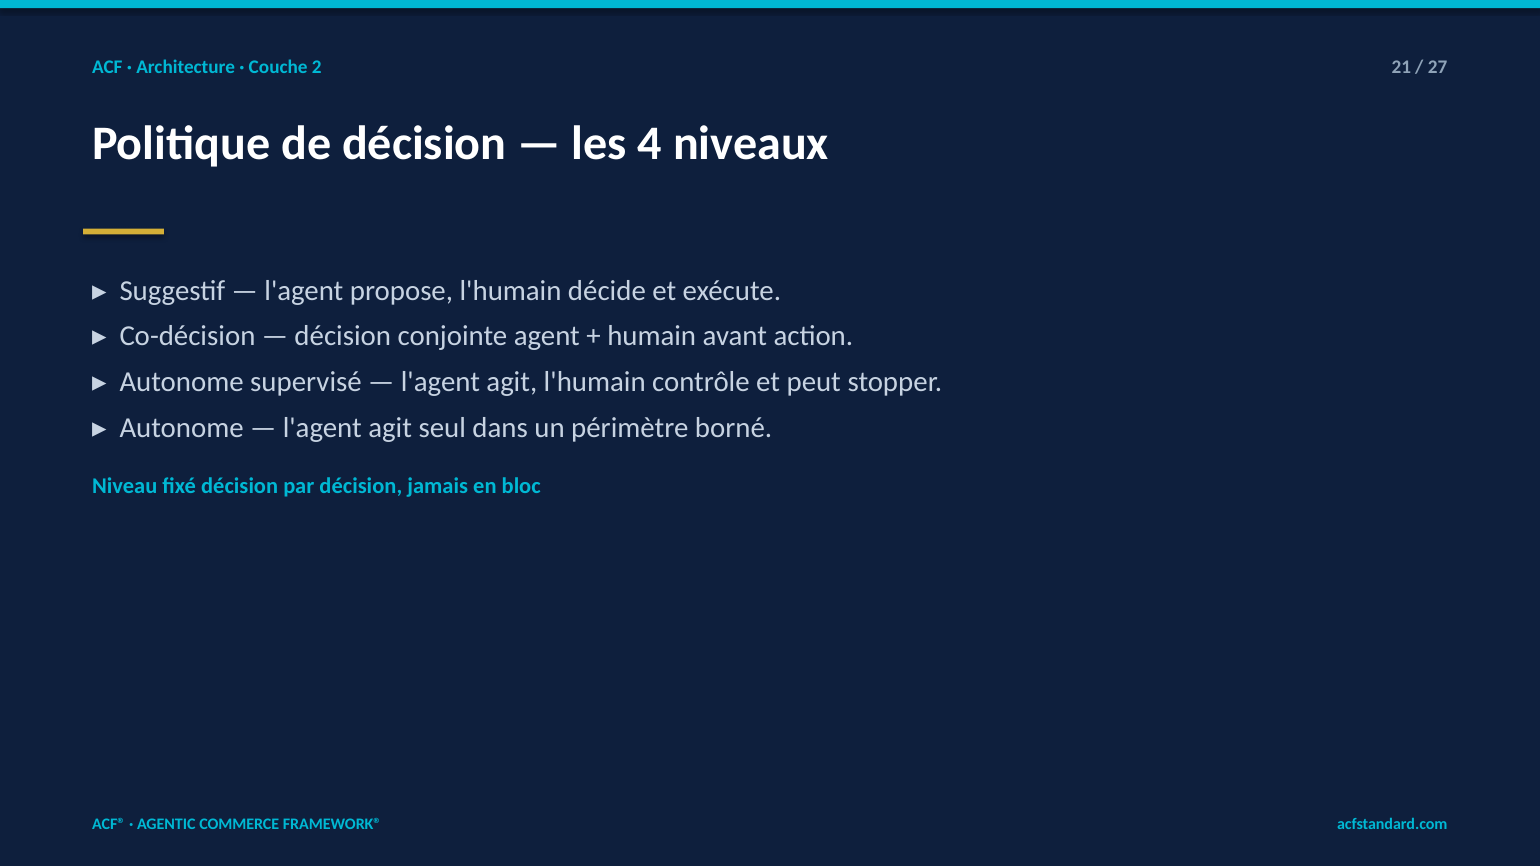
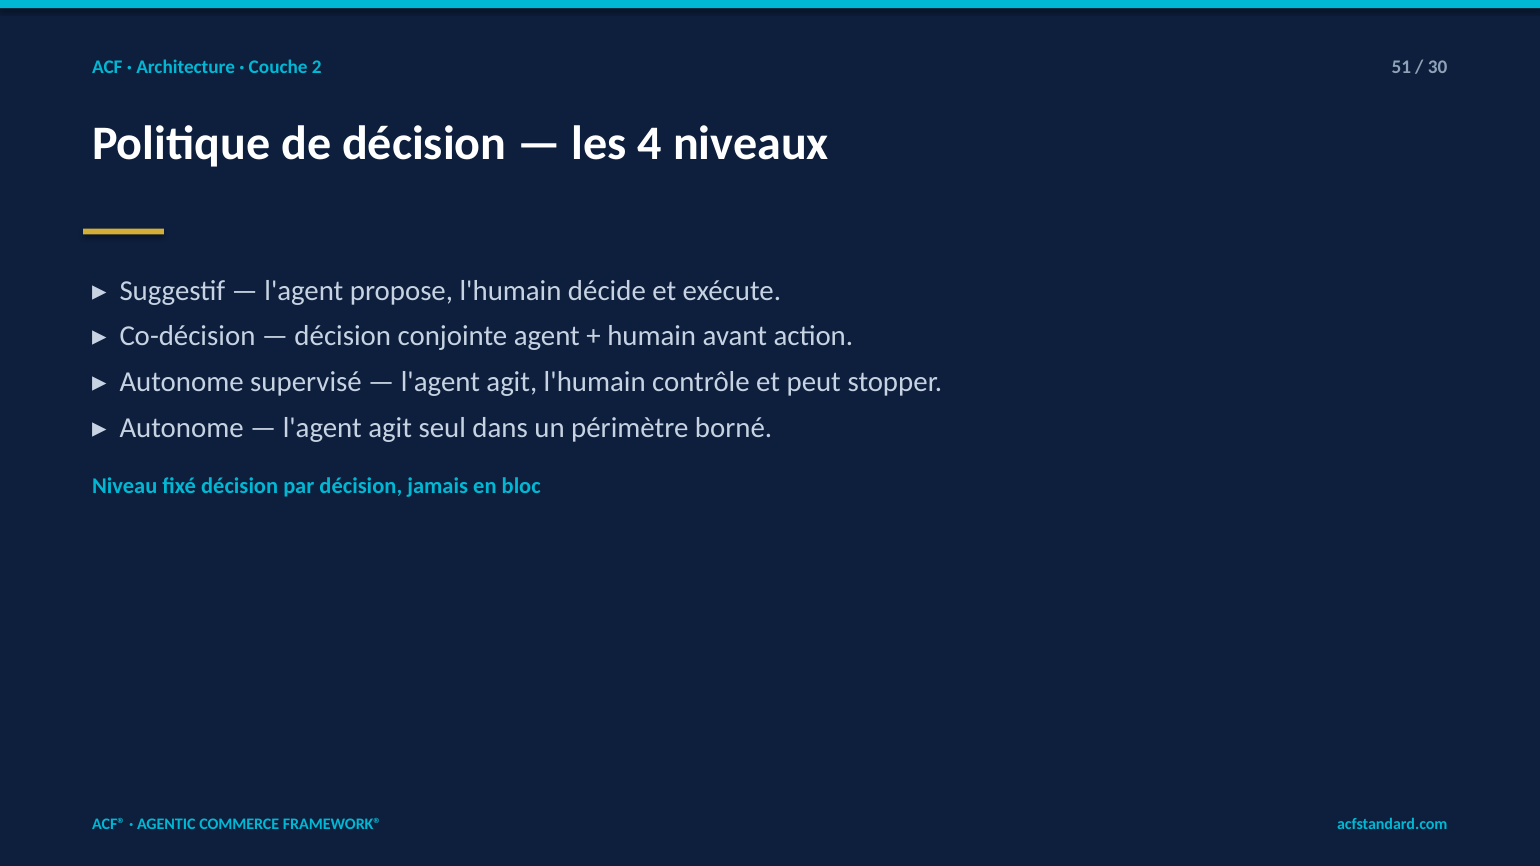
21: 21 -> 51
27: 27 -> 30
